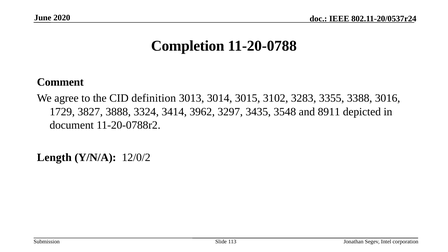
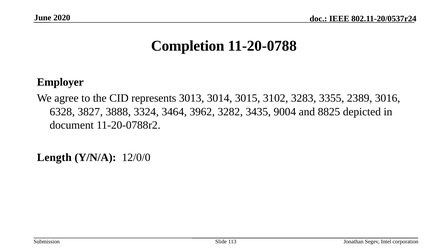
Comment: Comment -> Employer
definition: definition -> represents
3388: 3388 -> 2389
1729: 1729 -> 6328
3414: 3414 -> 3464
3297: 3297 -> 3282
3548: 3548 -> 9004
8911: 8911 -> 8825
12/0/2: 12/0/2 -> 12/0/0
